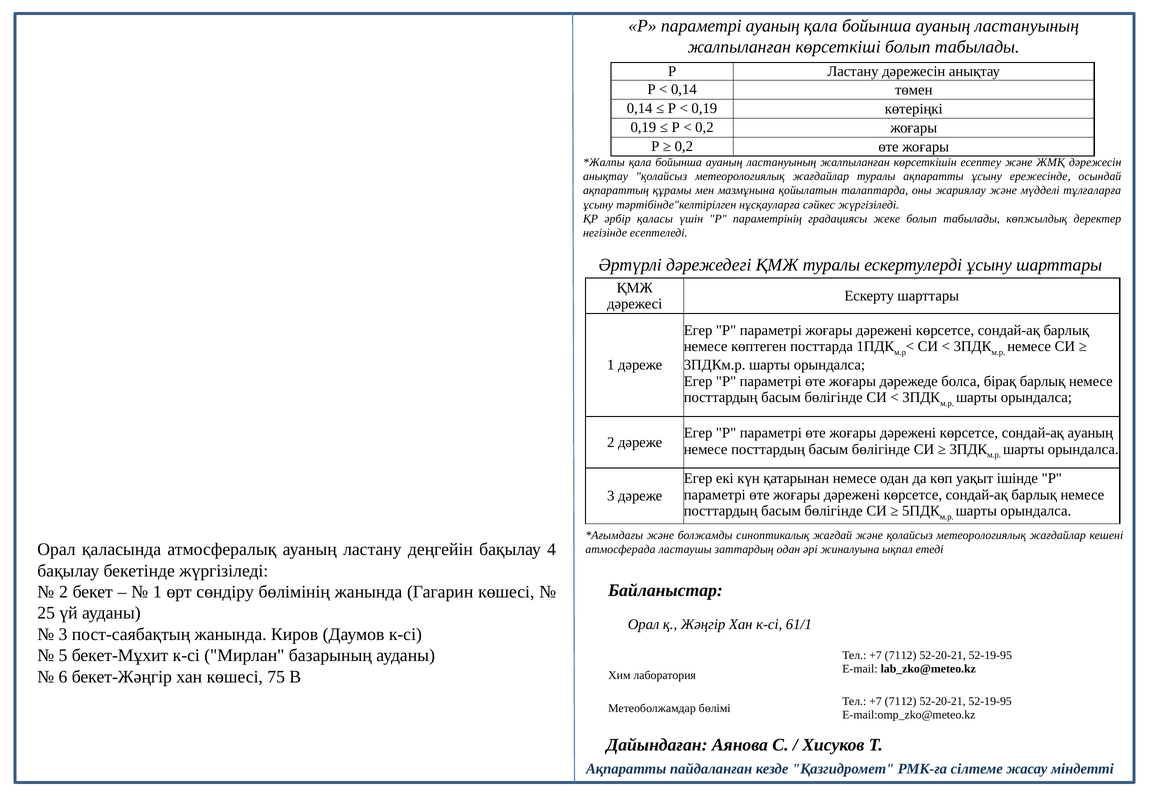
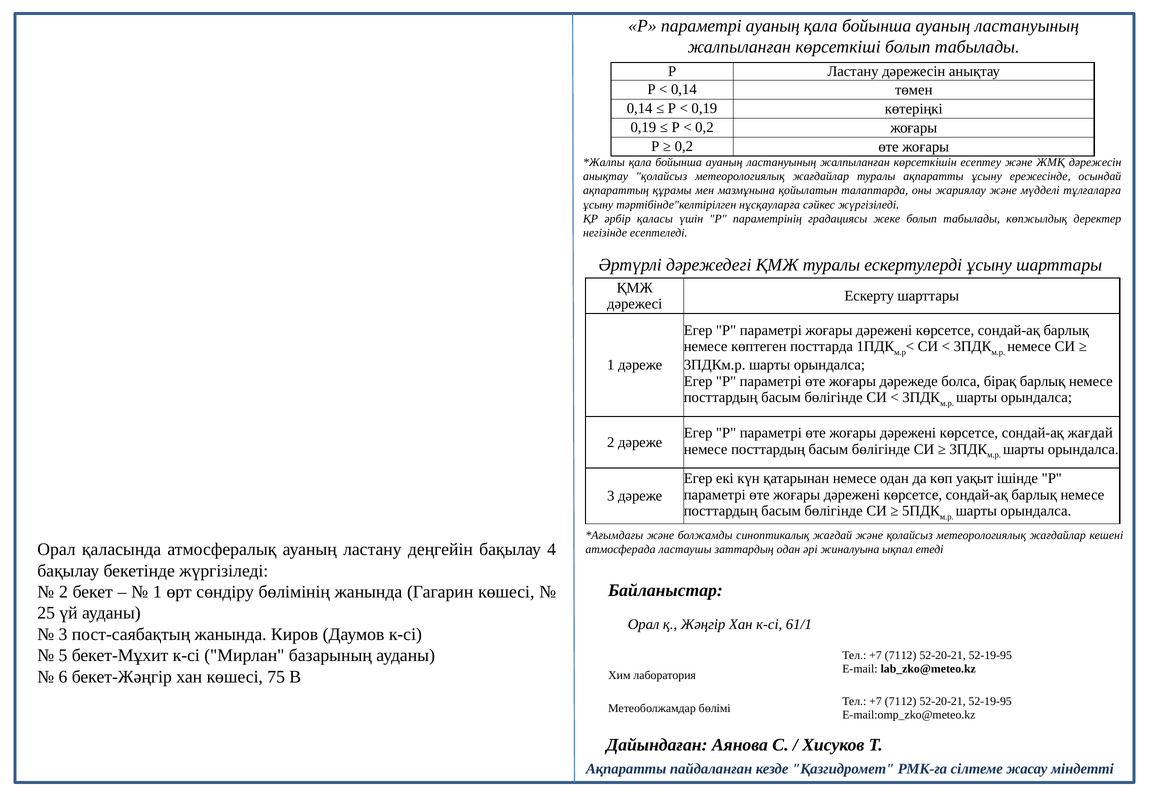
сондай-ақ ауаның: ауаның -> жағдай
